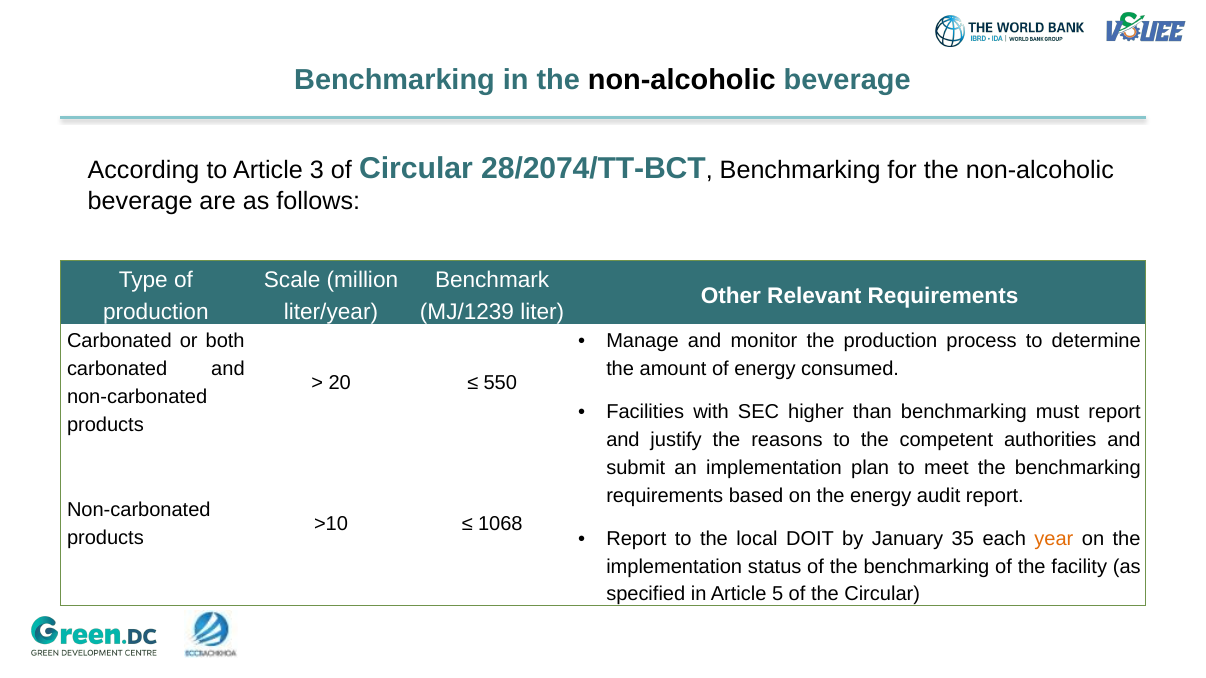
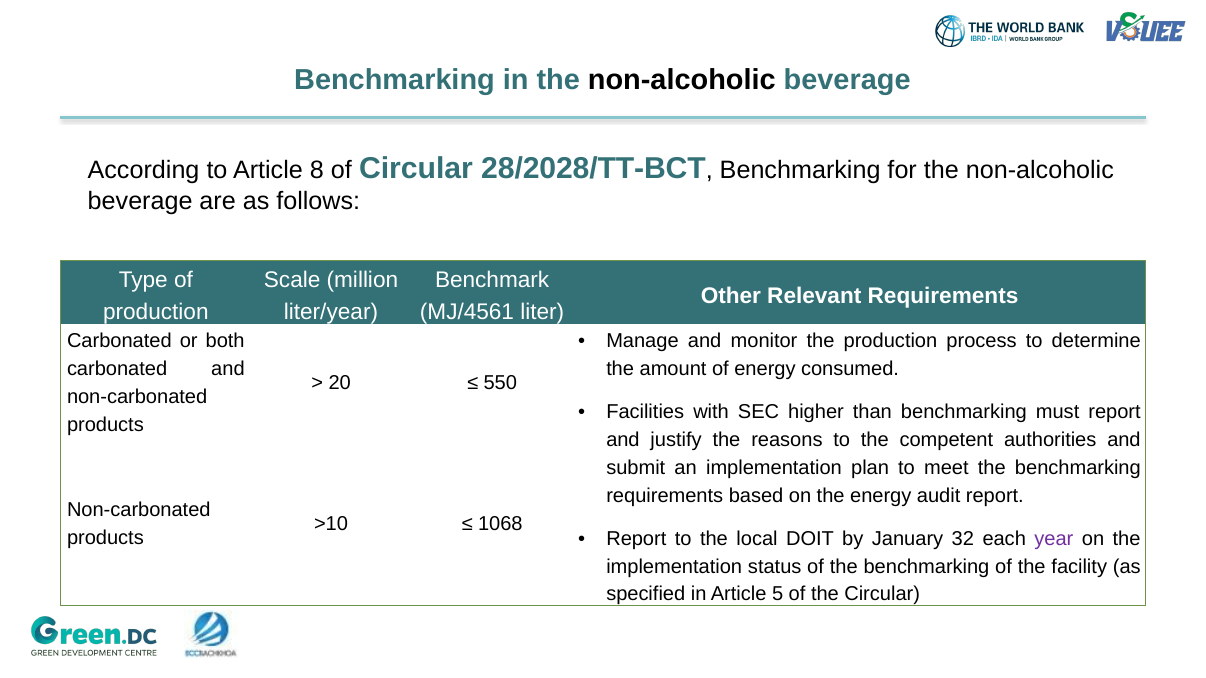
3: 3 -> 8
28/2074/TT-BCT: 28/2074/TT-BCT -> 28/2028/TT-BCT
MJ/1239: MJ/1239 -> MJ/4561
35: 35 -> 32
year colour: orange -> purple
